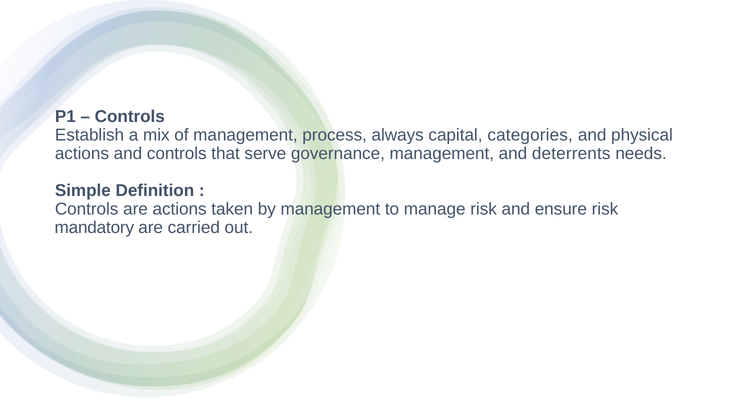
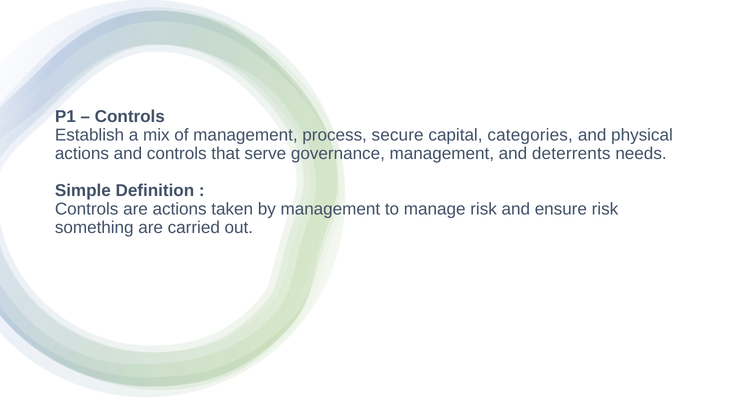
always: always -> secure
mandatory: mandatory -> something
